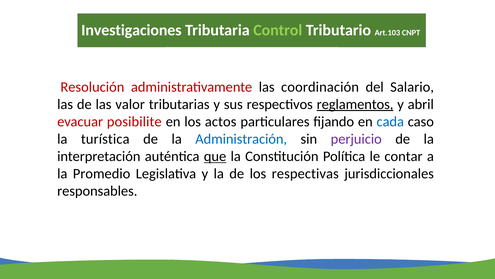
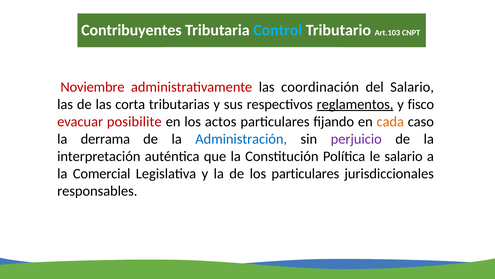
Investigaciones: Investigaciones -> Contribuyentes
Control colour: light green -> light blue
Resolución: Resolución -> Noviembre
valor: valor -> corta
abril: abril -> fisco
cada colour: blue -> orange
turística: turística -> derrama
que underline: present -> none
le contar: contar -> salario
Promedio: Promedio -> Comercial
los respectivas: respectivas -> particulares
